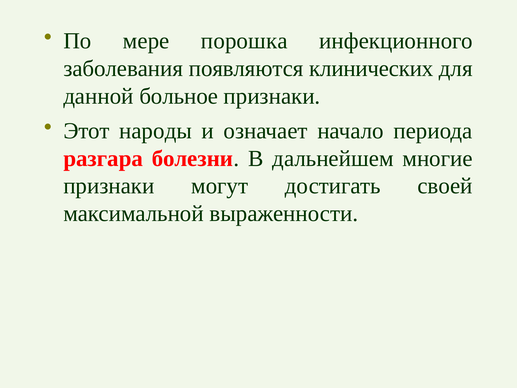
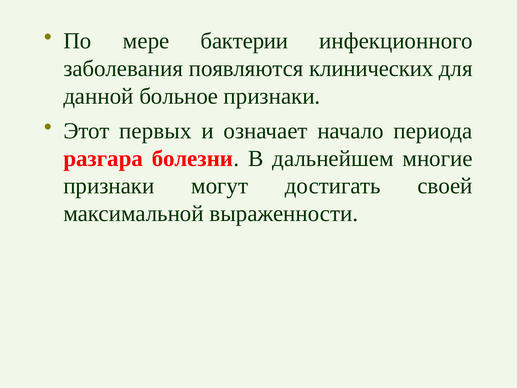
порошка: порошка -> бактерии
народы: народы -> первых
